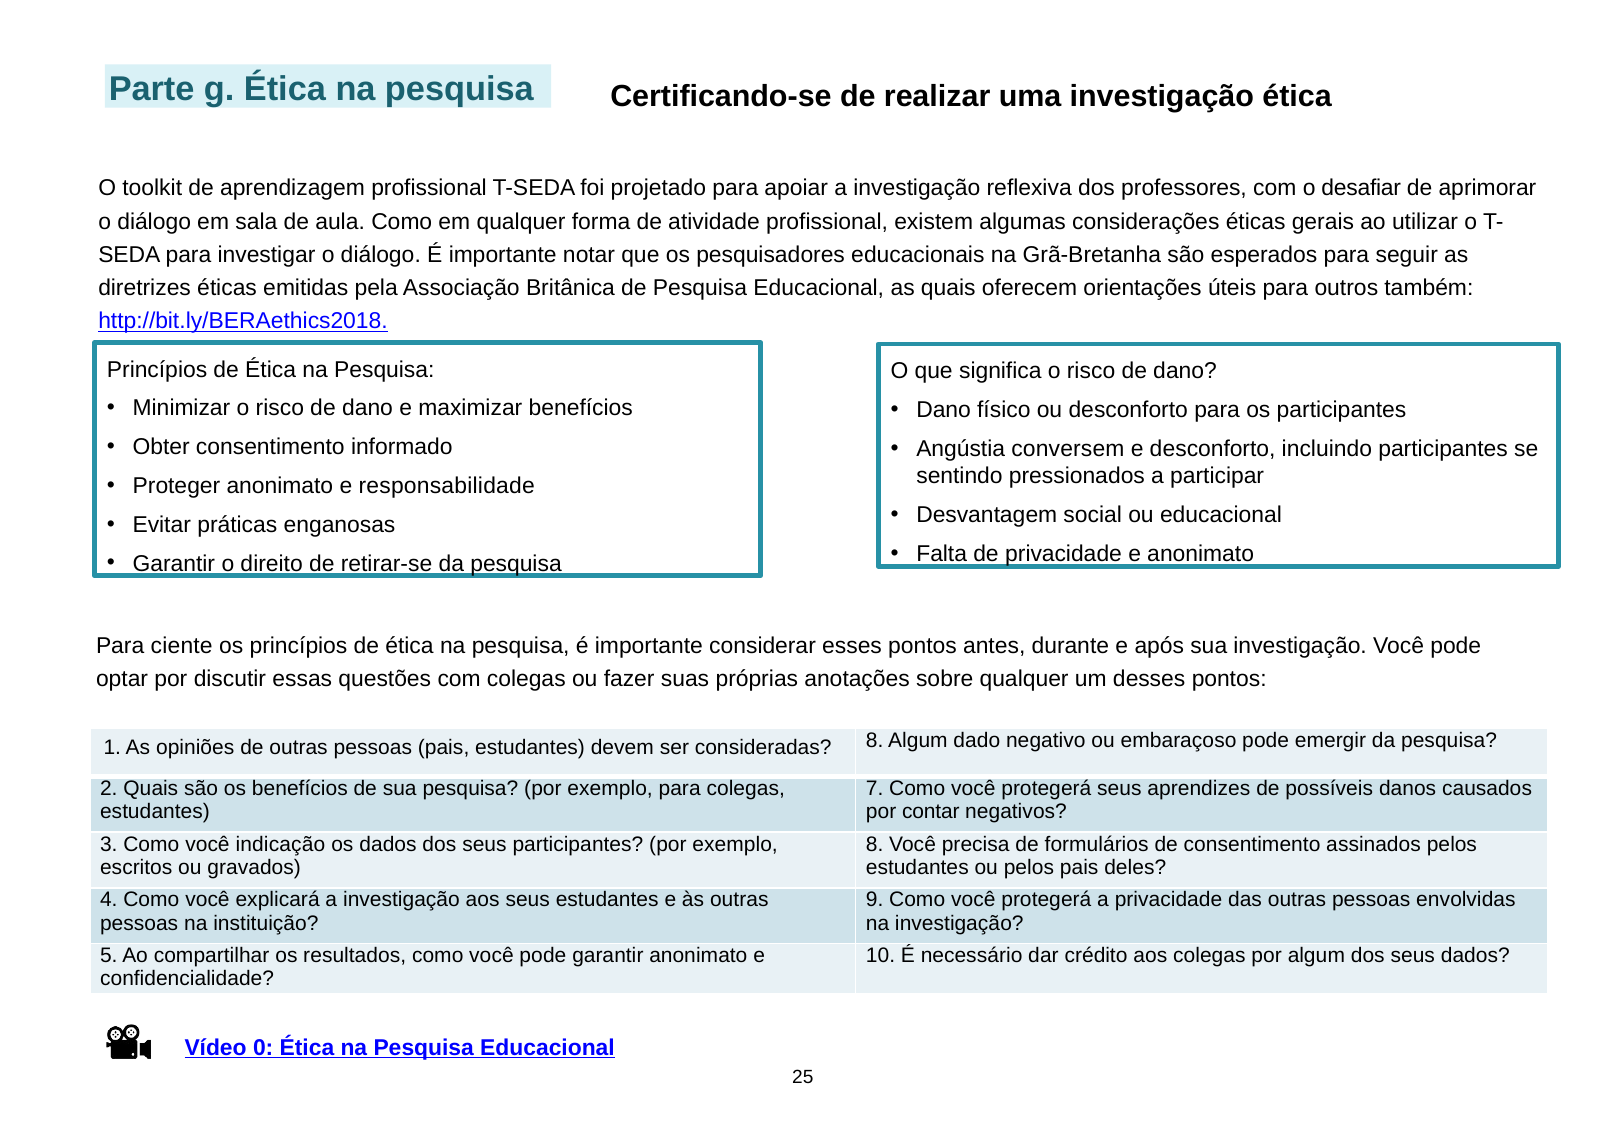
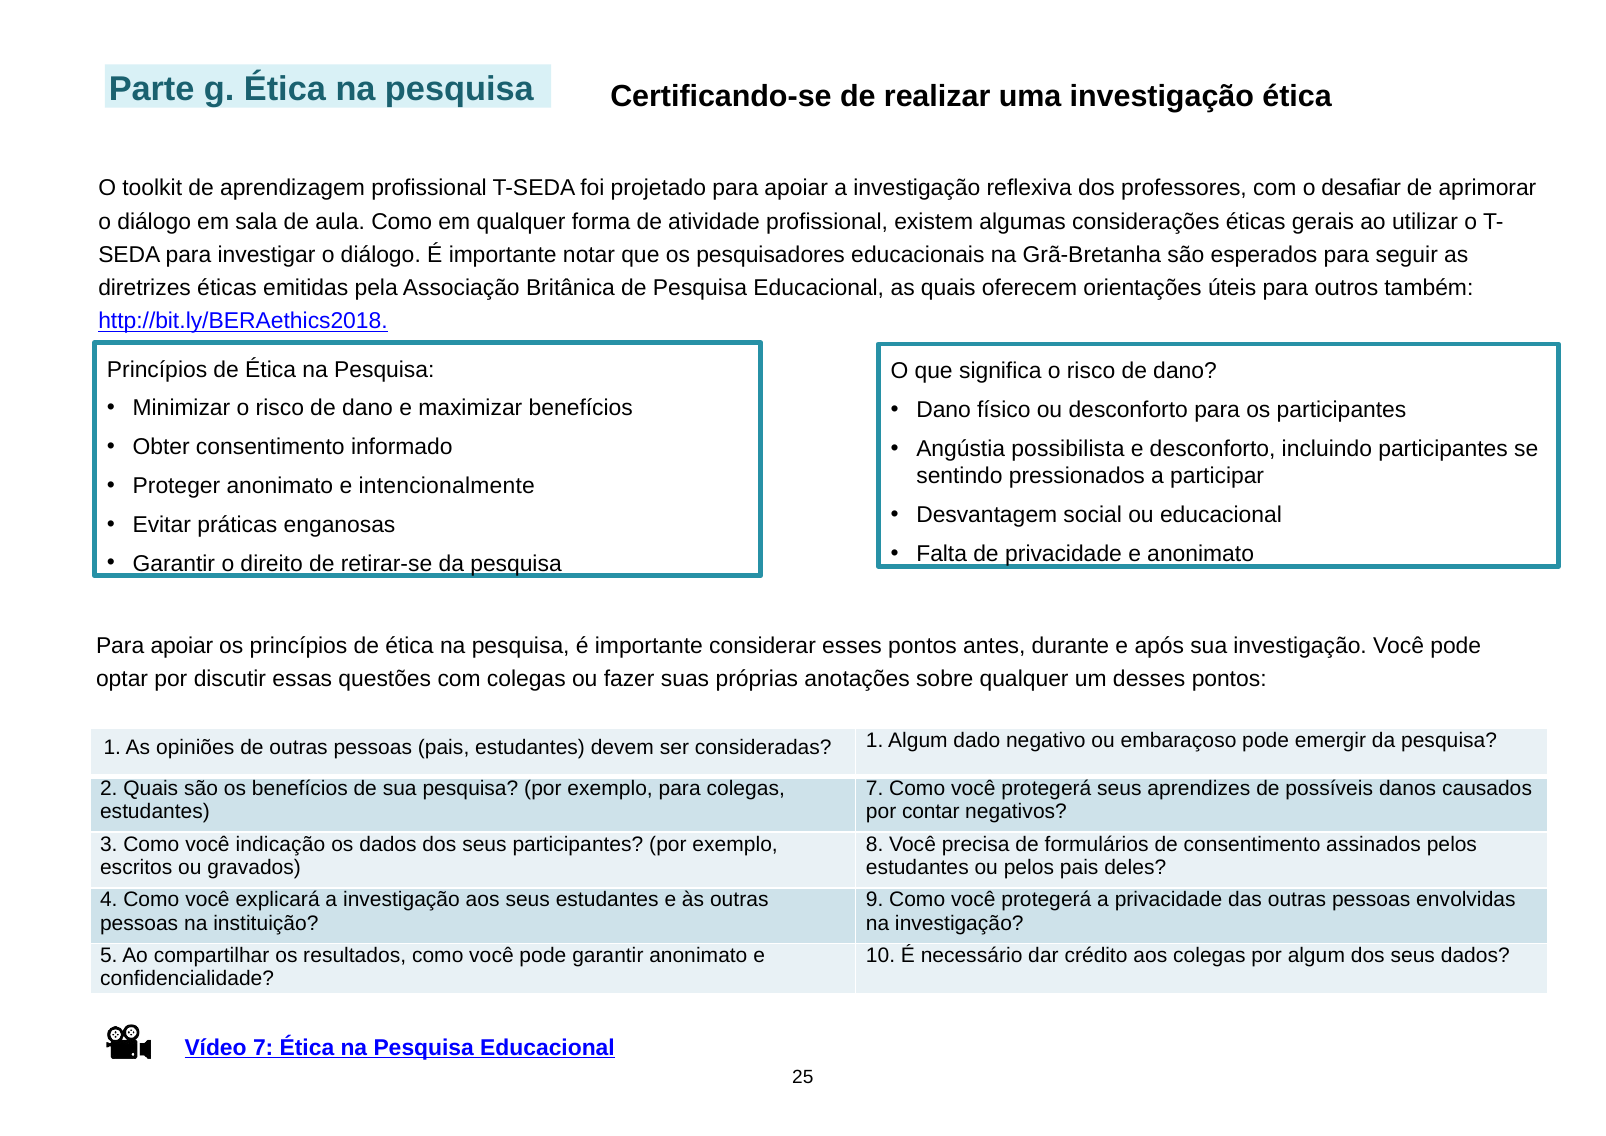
conversem: conversem -> possibilista
responsabilidade: responsabilidade -> intencionalmente
ciente at (182, 646): ciente -> apoiar
consideradas 8: 8 -> 1
Vídeo 0: 0 -> 7
